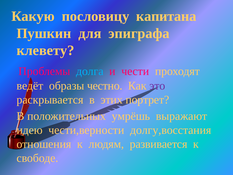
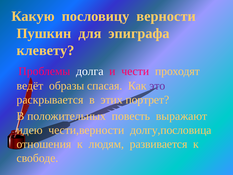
капитана: капитана -> верности
долга colour: light blue -> white
честно: честно -> спасая
умрёшь: умрёшь -> повесть
долгу,восстания: долгу,восстания -> долгу,пословица
